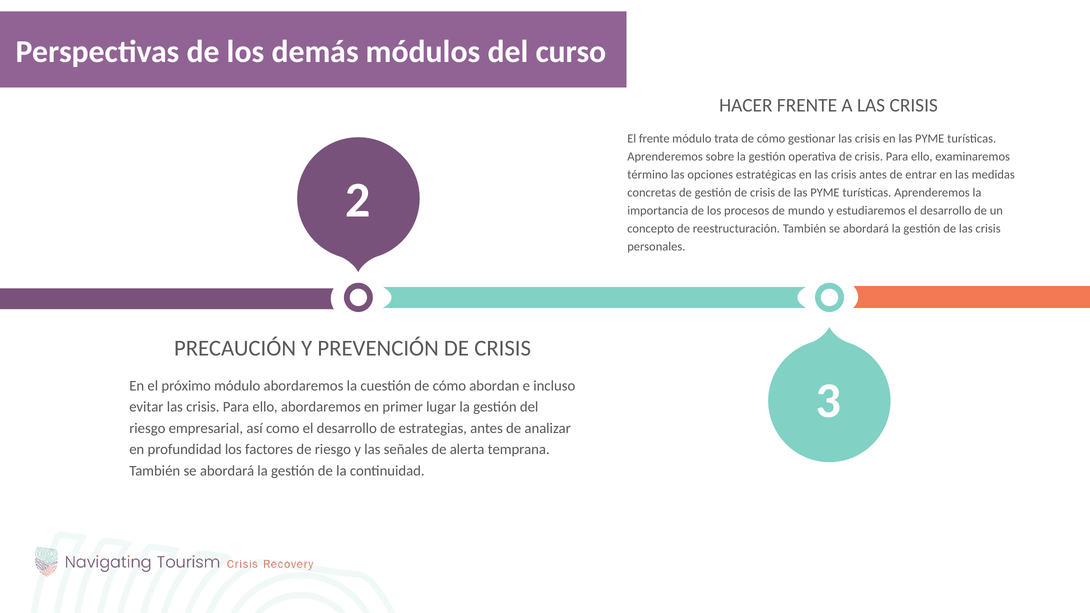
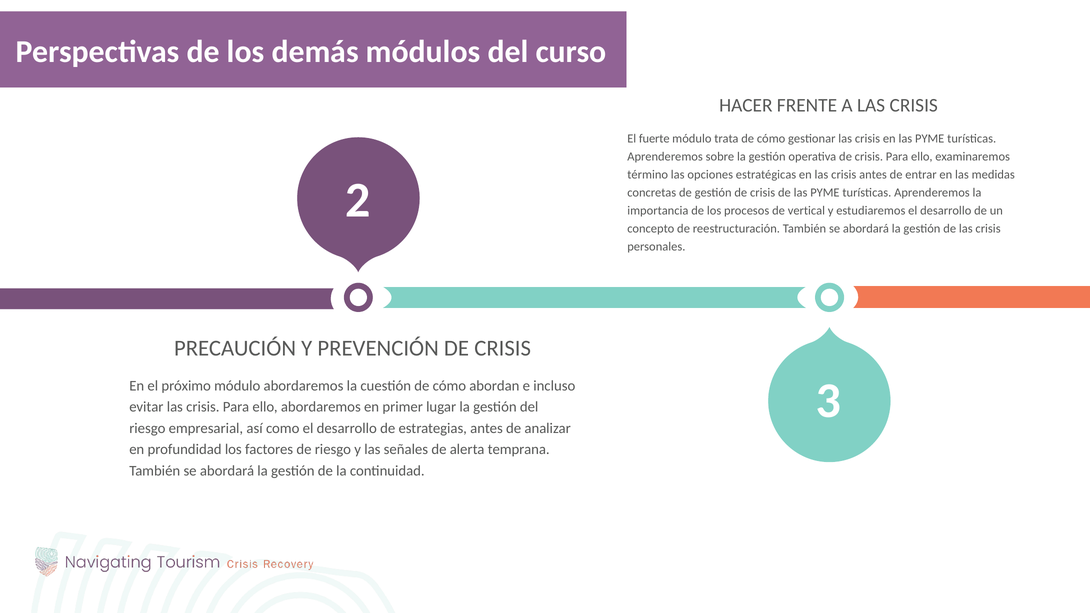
El frente: frente -> fuerte
mundo: mundo -> vertical
